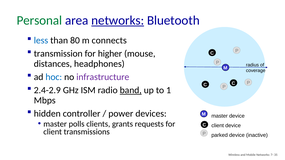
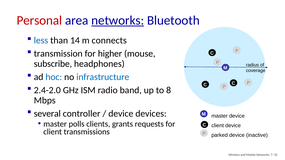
Personal colour: green -> red
80: 80 -> 14
distances: distances -> subscribe
infrastructure colour: purple -> blue
2.4-2.9: 2.4-2.9 -> 2.4-2.0
band underline: present -> none
1: 1 -> 8
hidden: hidden -> several
power at (121, 114): power -> device
